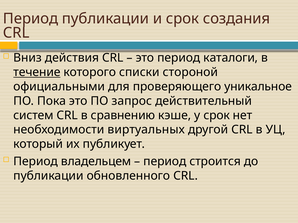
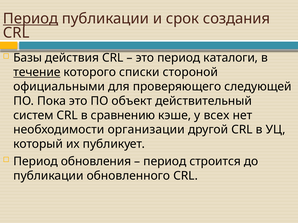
Период at (31, 19) underline: none -> present
Вниз: Вниз -> Базы
уникальное: уникальное -> следующей
запрос: запрос -> объект
у срок: срок -> всех
виртуальных: виртуальных -> организации
владельцем: владельцем -> обновления
